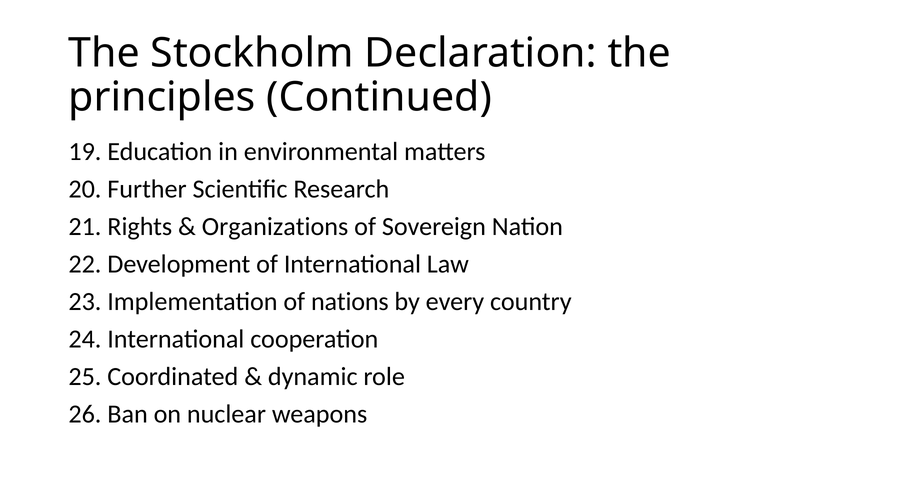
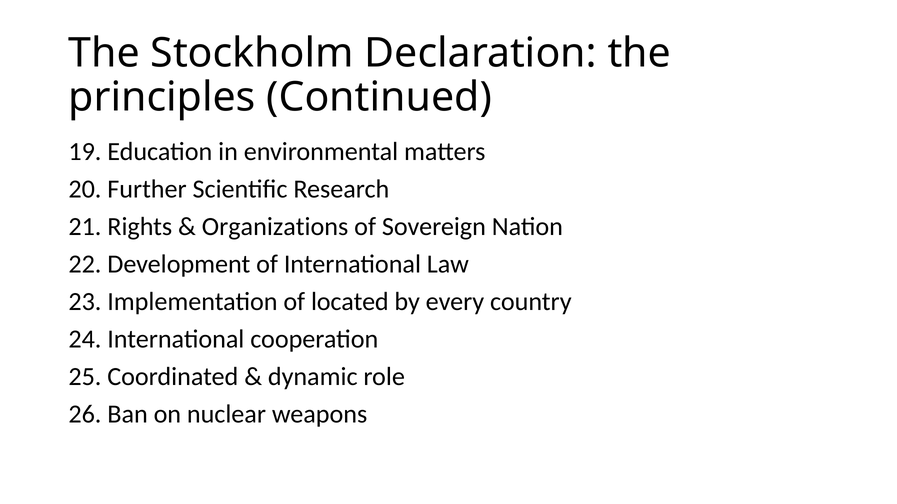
nations: nations -> located
